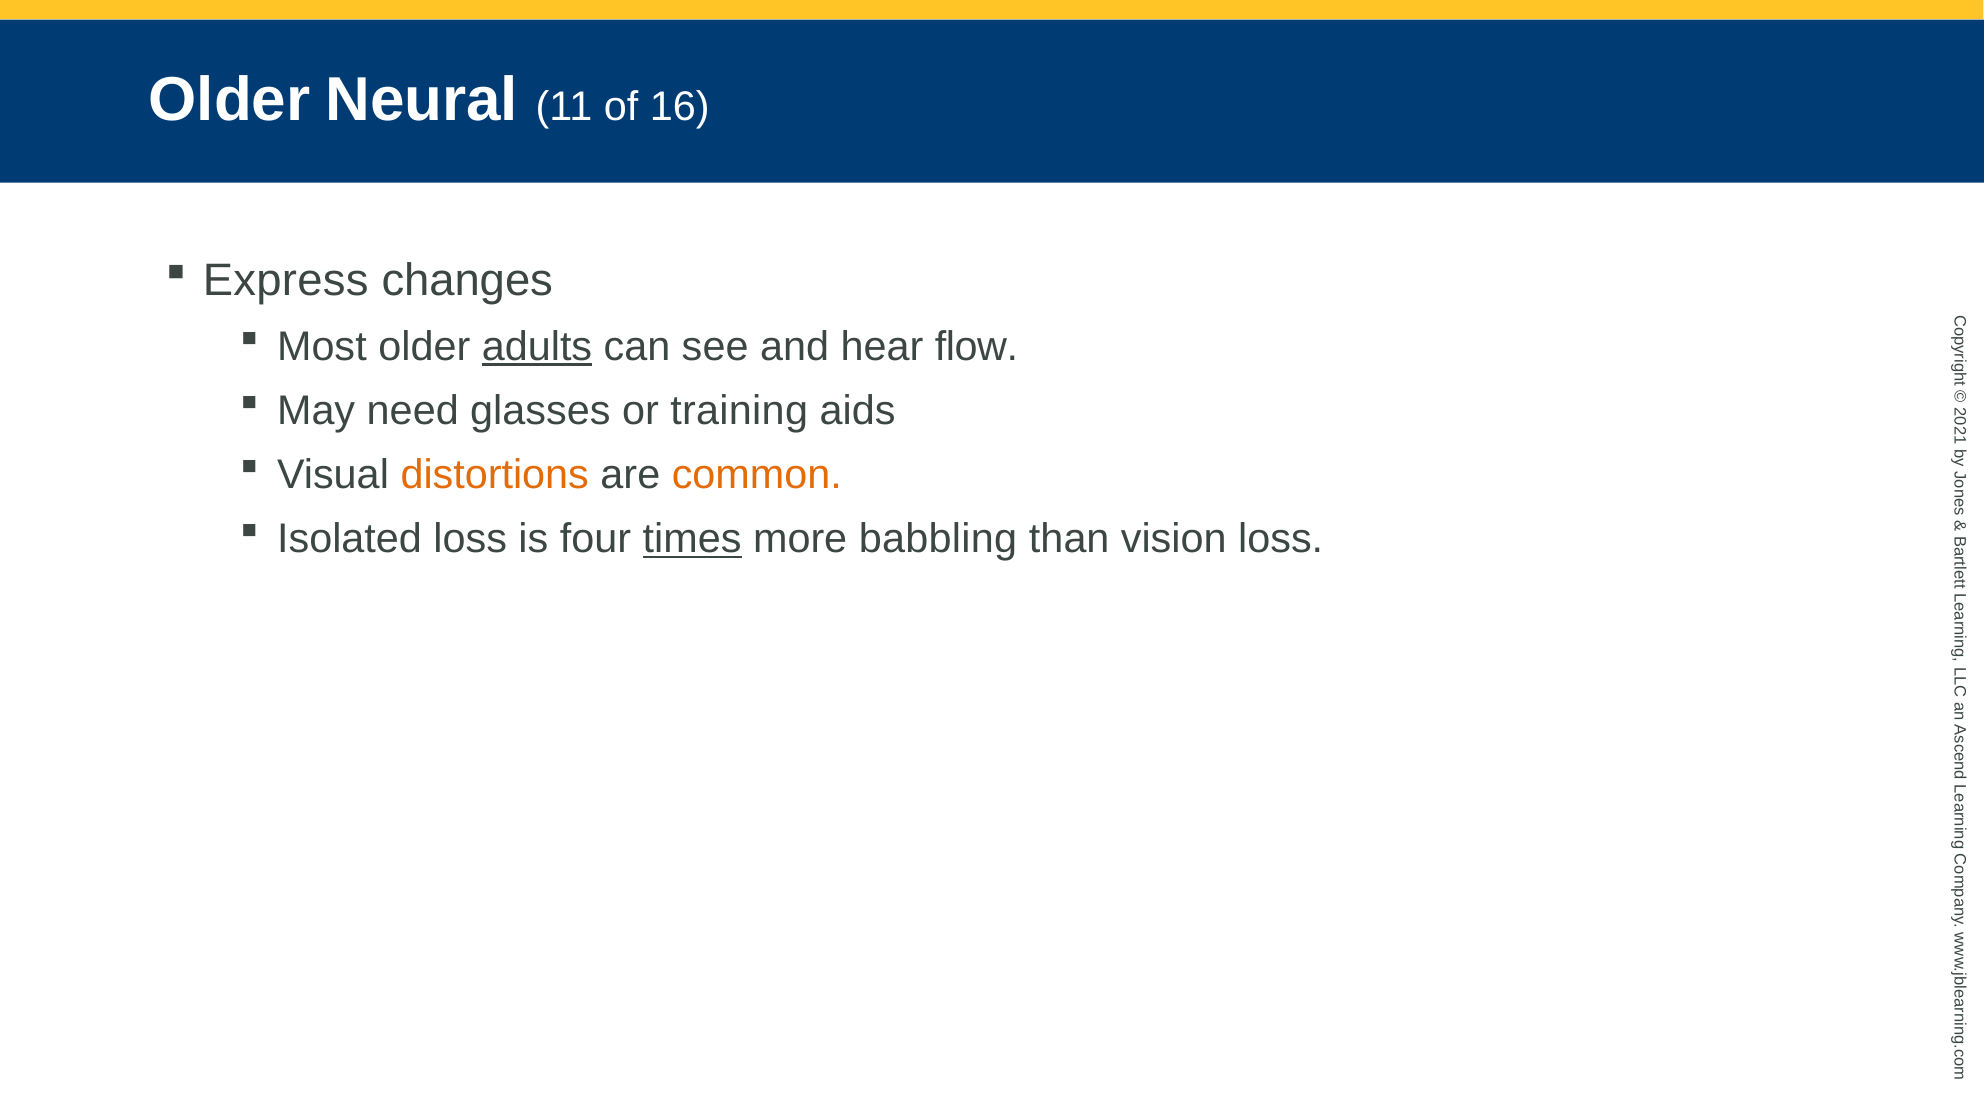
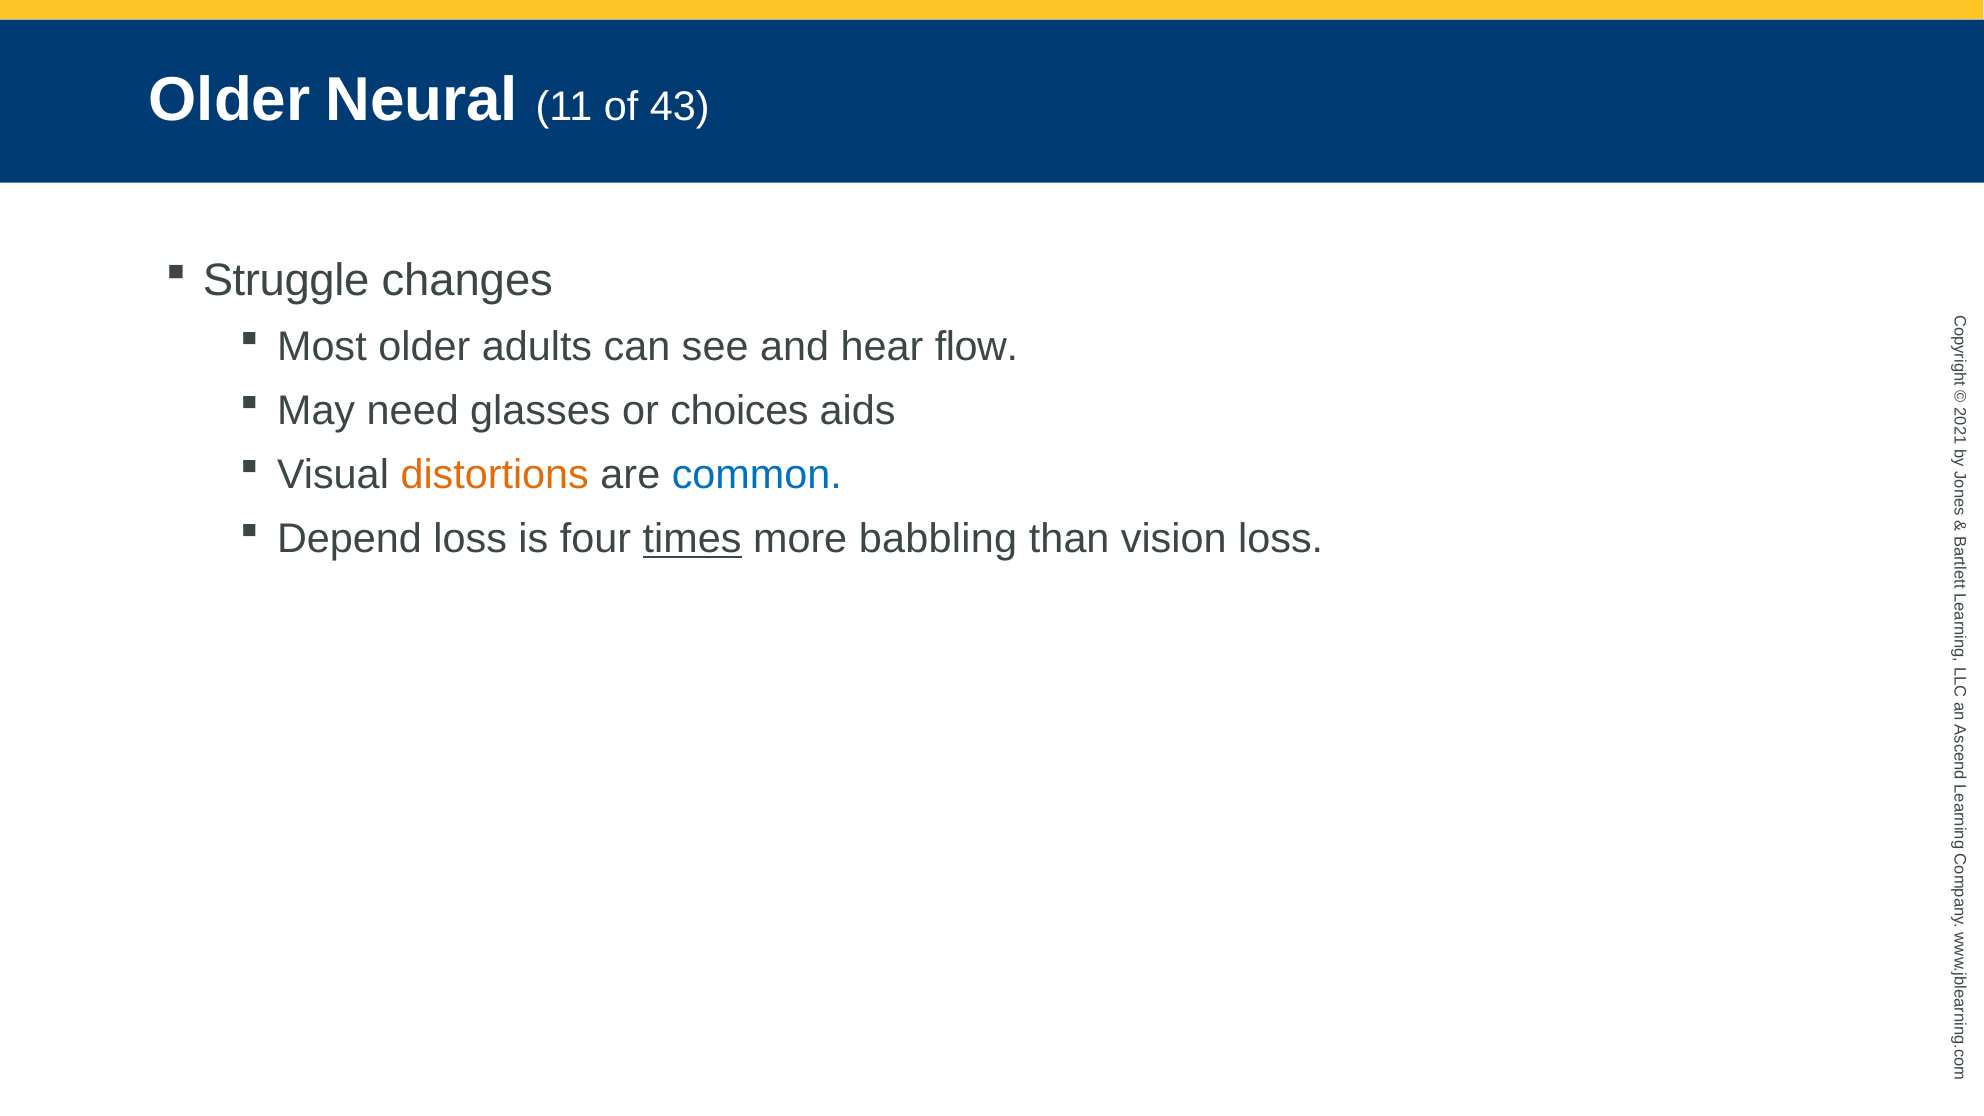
16: 16 -> 43
Express: Express -> Struggle
adults underline: present -> none
training: training -> choices
common colour: orange -> blue
Isolated: Isolated -> Depend
